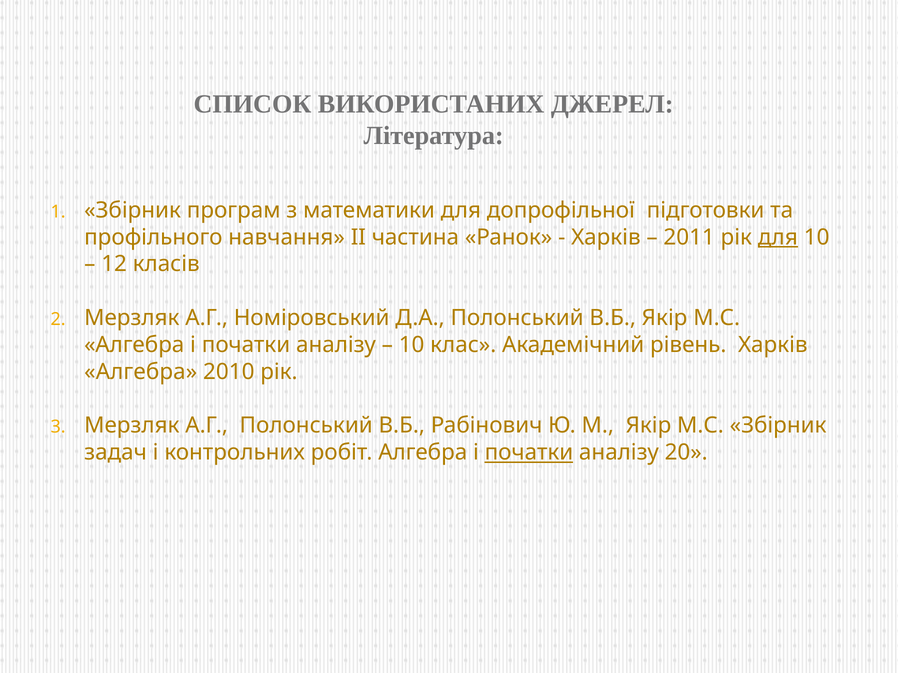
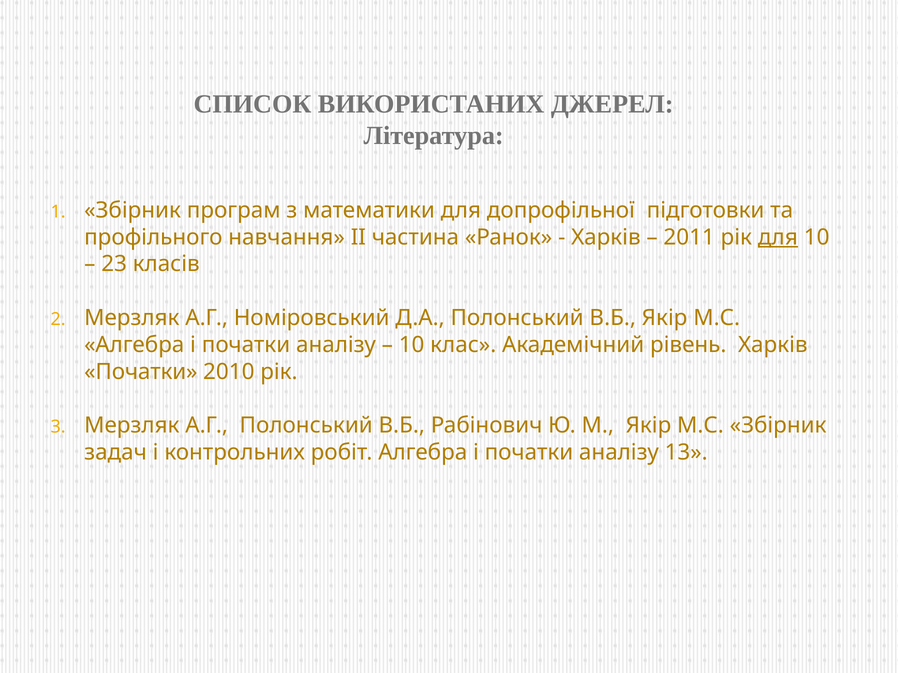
12: 12 -> 23
Алгебра at (141, 372): Алгебра -> Початки
початки at (529, 453) underline: present -> none
20: 20 -> 13
